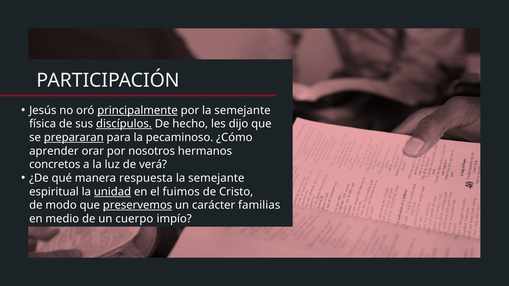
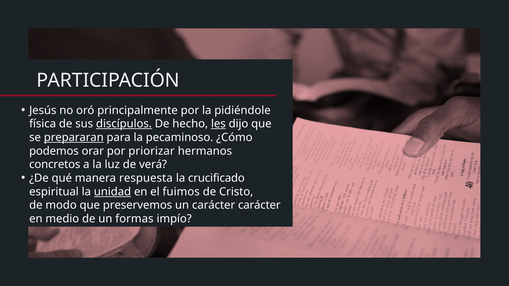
principalmente underline: present -> none
por la semejante: semejante -> pidiéndole
les underline: none -> present
aprender: aprender -> podemos
nosotros: nosotros -> priorizar
semejante at (216, 178): semejante -> crucificado
preservemos underline: present -> none
carácter familias: familias -> carácter
cuerpo: cuerpo -> formas
